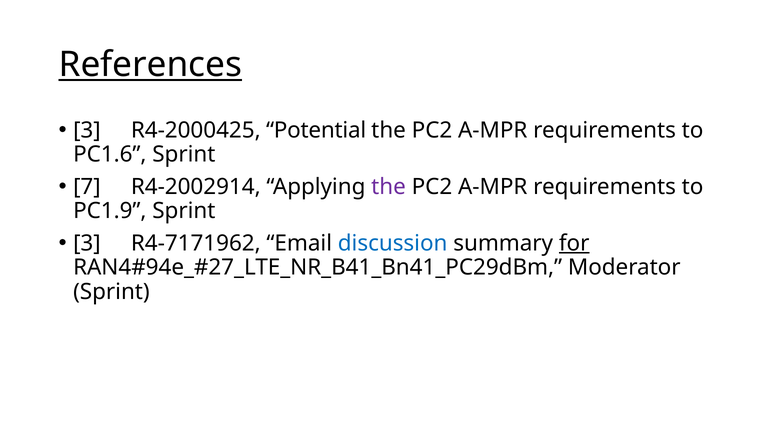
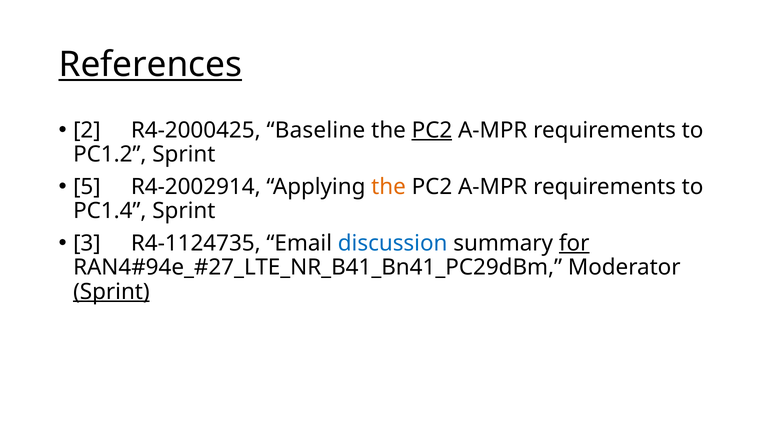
3 at (87, 130): 3 -> 2
Potential: Potential -> Baseline
PC2 at (432, 130) underline: none -> present
PC1.6: PC1.6 -> PC1.2
7: 7 -> 5
the at (389, 187) colour: purple -> orange
PC1.9: PC1.9 -> PC1.4
R4-7171962: R4-7171962 -> R4-1124735
Sprint at (111, 292) underline: none -> present
